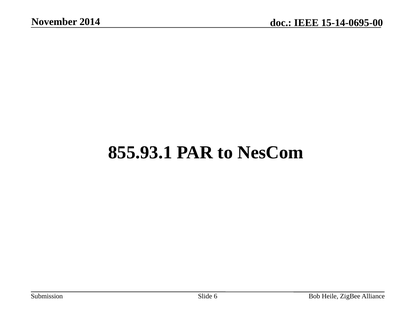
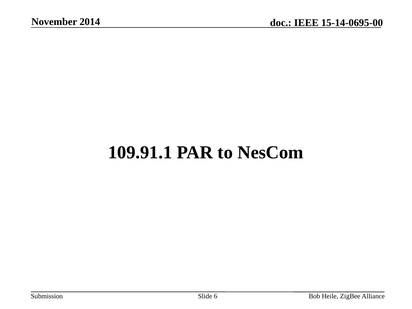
855.93.1: 855.93.1 -> 109.91.1
